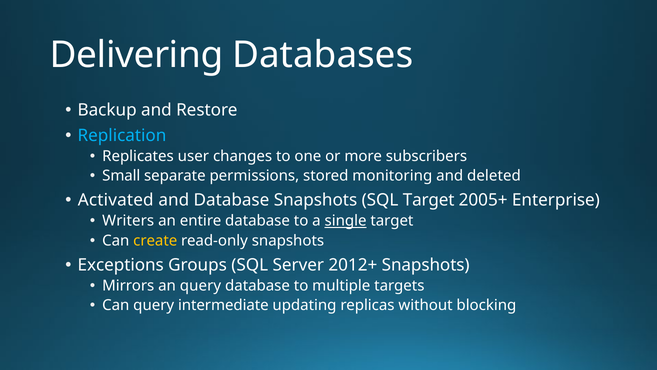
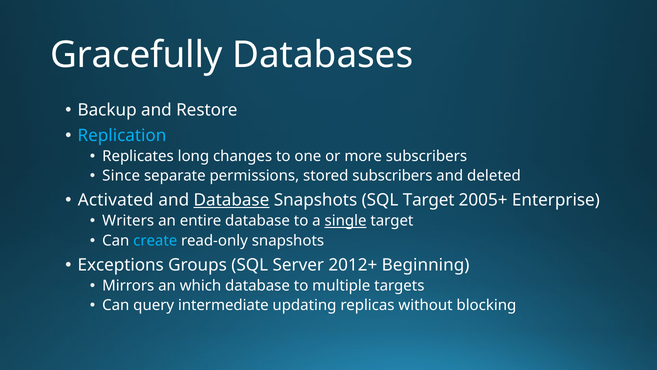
Delivering: Delivering -> Gracefully
user: user -> long
Small: Small -> Since
stored monitoring: monitoring -> subscribers
Database at (231, 200) underline: none -> present
create colour: yellow -> light blue
2012+ Snapshots: Snapshots -> Beginning
an query: query -> which
